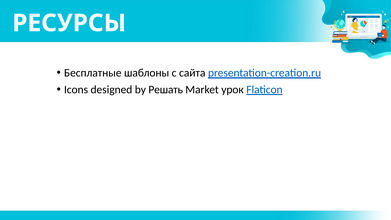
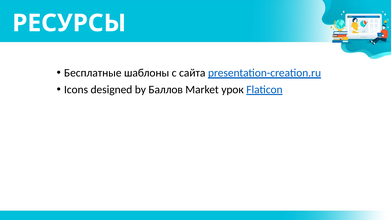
Решать: Решать -> Баллов
